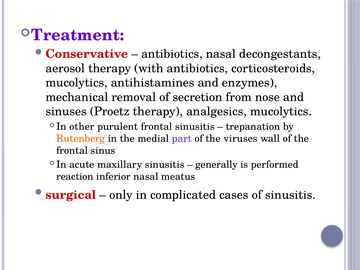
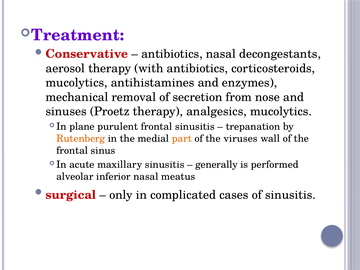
other: other -> plane
part colour: purple -> orange
reaction: reaction -> alveolar
